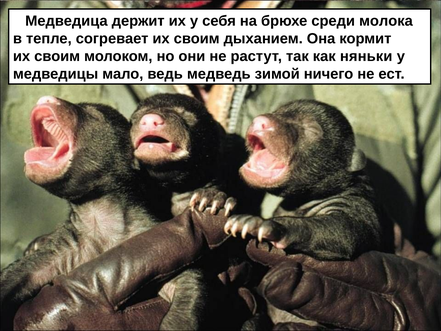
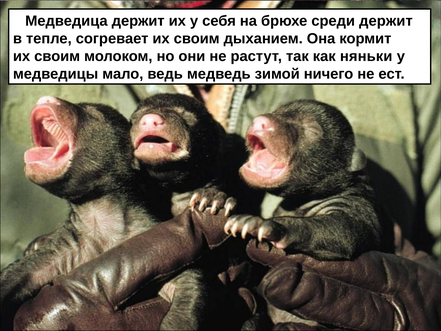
среди молока: молока -> держит
